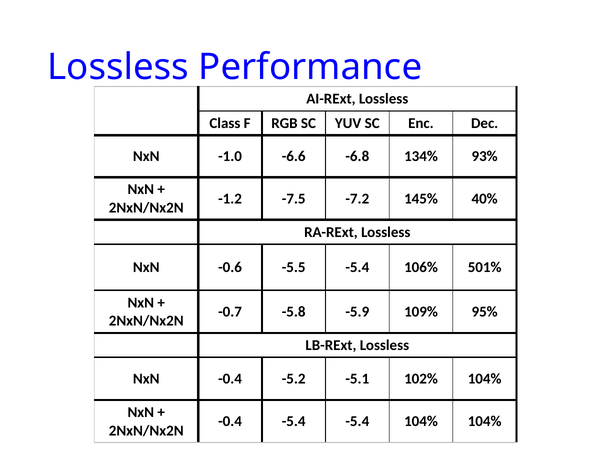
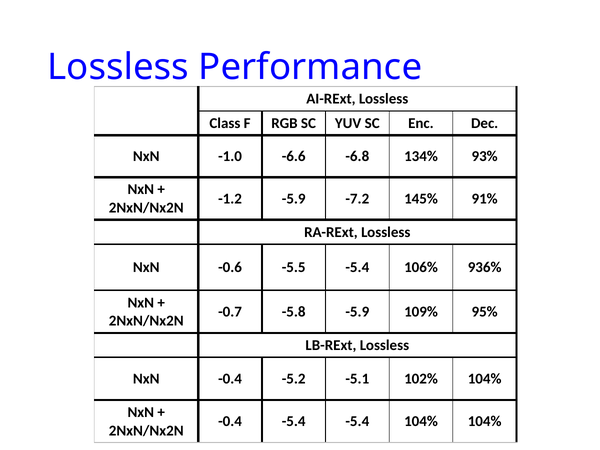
-1.2 -7.5: -7.5 -> -5.9
40%: 40% -> 91%
501%: 501% -> 936%
